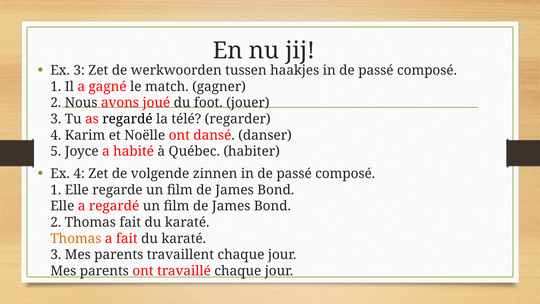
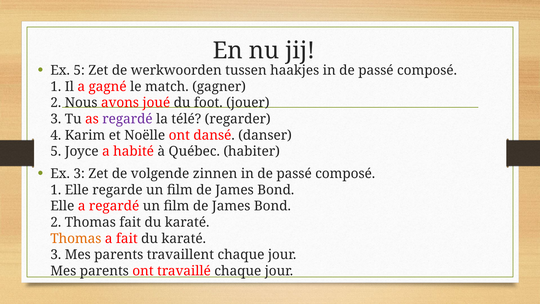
Ex 3: 3 -> 5
regardé at (127, 119) colour: black -> purple
Ex 4: 4 -> 3
